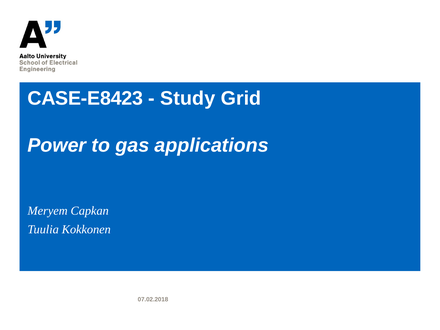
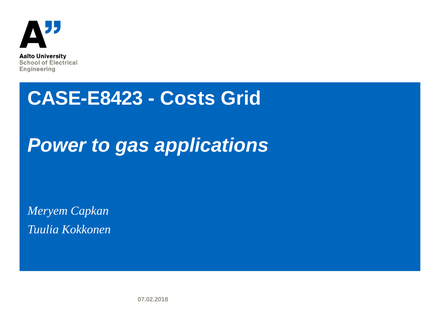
Study: Study -> Costs
